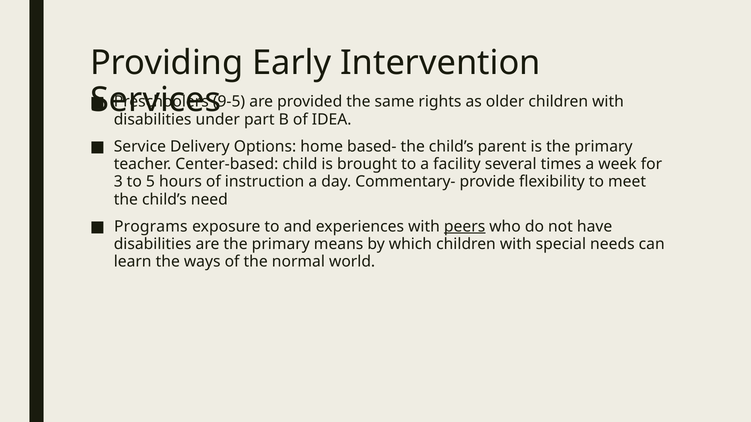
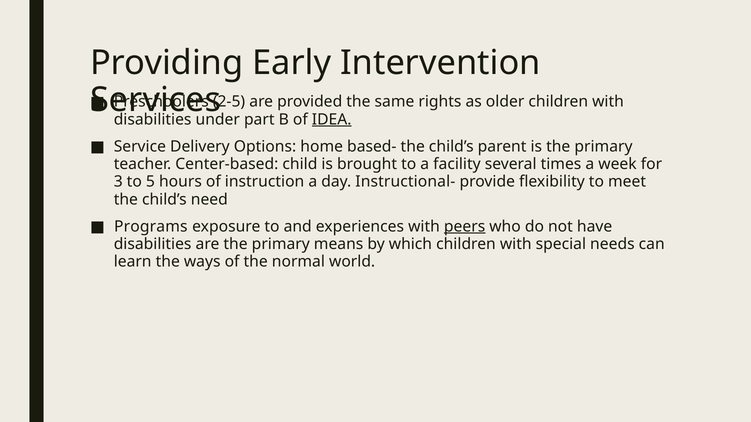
9-5: 9-5 -> 2-5
IDEA underline: none -> present
Commentary-: Commentary- -> Instructional-
